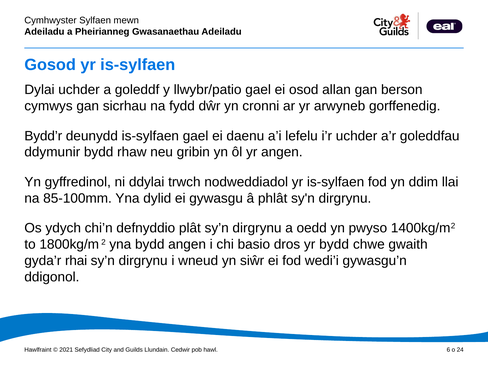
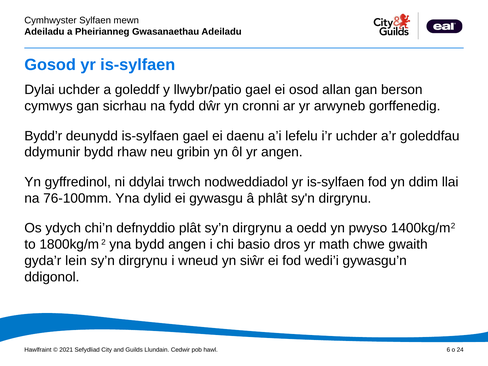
85-100mm: 85-100mm -> 76-100mm
yr bydd: bydd -> math
rhai: rhai -> lein
